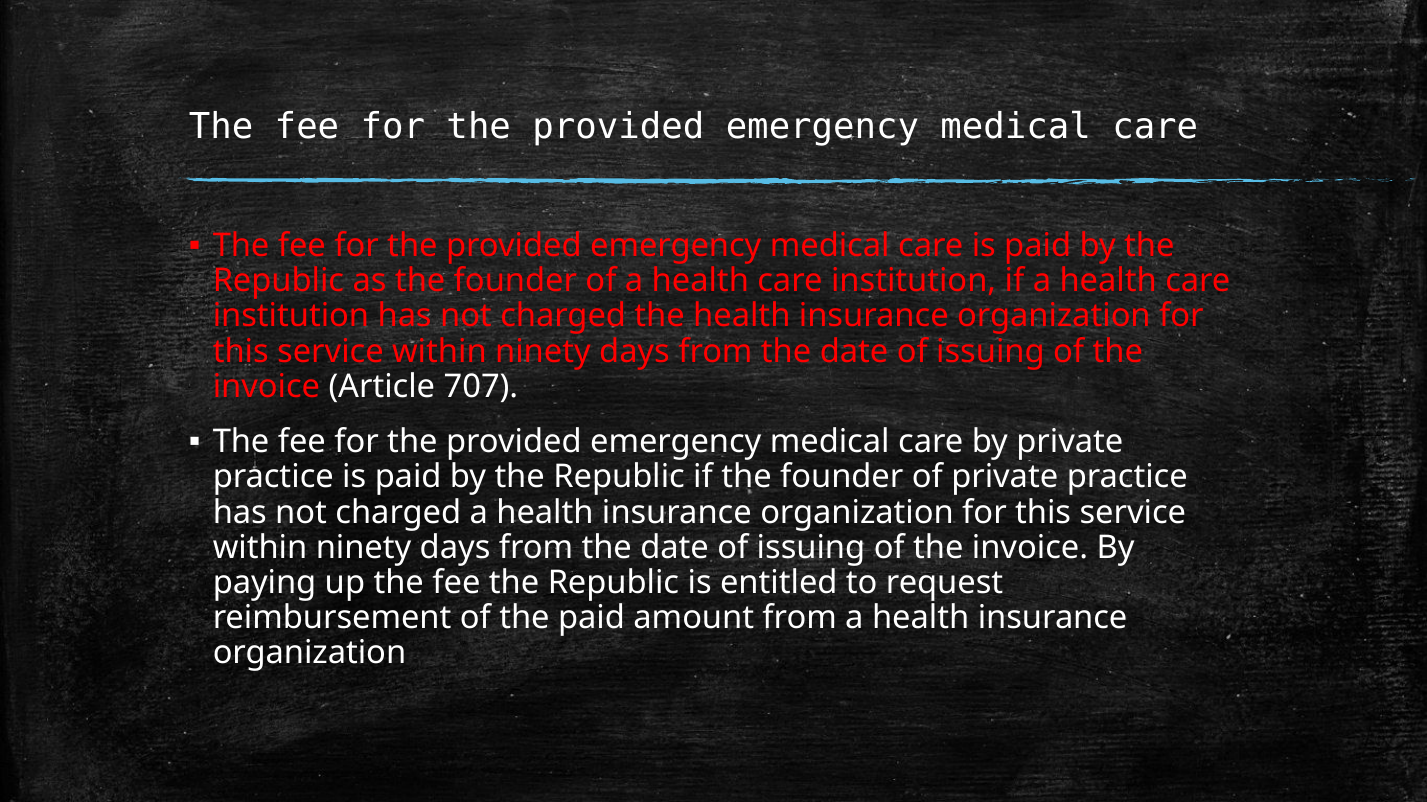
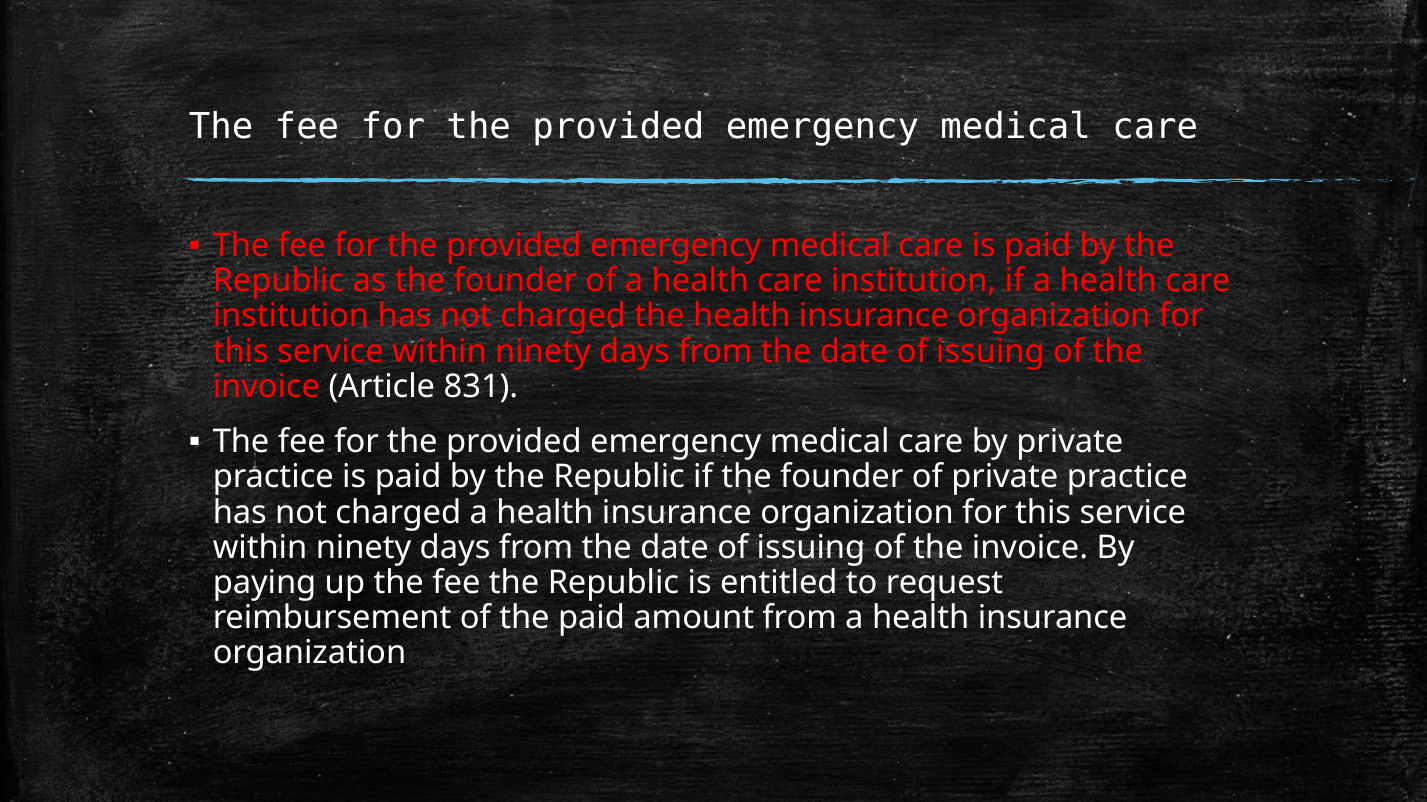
707: 707 -> 831
